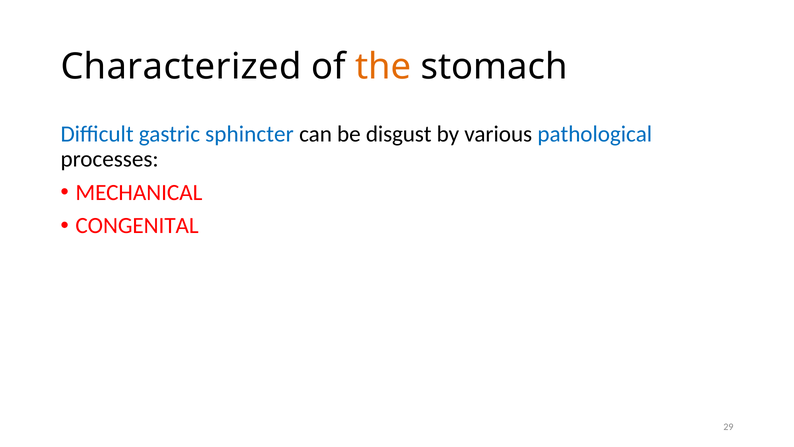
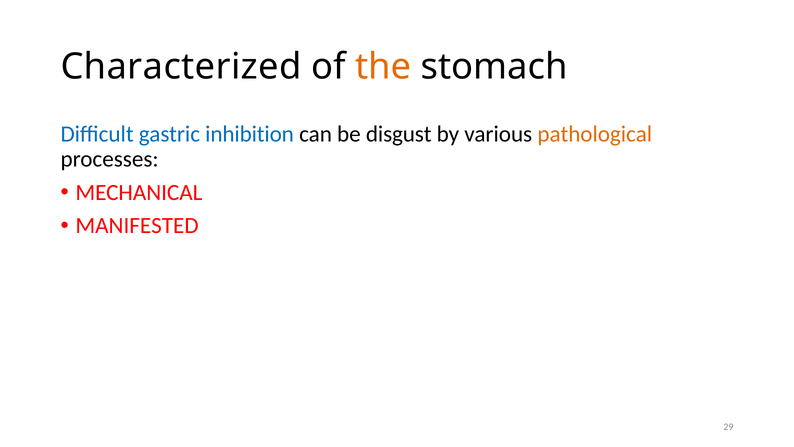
sphincter: sphincter -> inhibition
pathological colour: blue -> orange
CONGENITAL: CONGENITAL -> MANIFESTED
